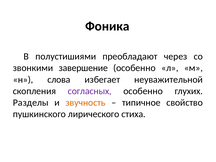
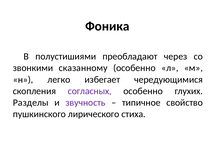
завершение: завершение -> сказанному
слова: слова -> легко
неуважительной: неуважительной -> чередующимися
звучность colour: orange -> purple
